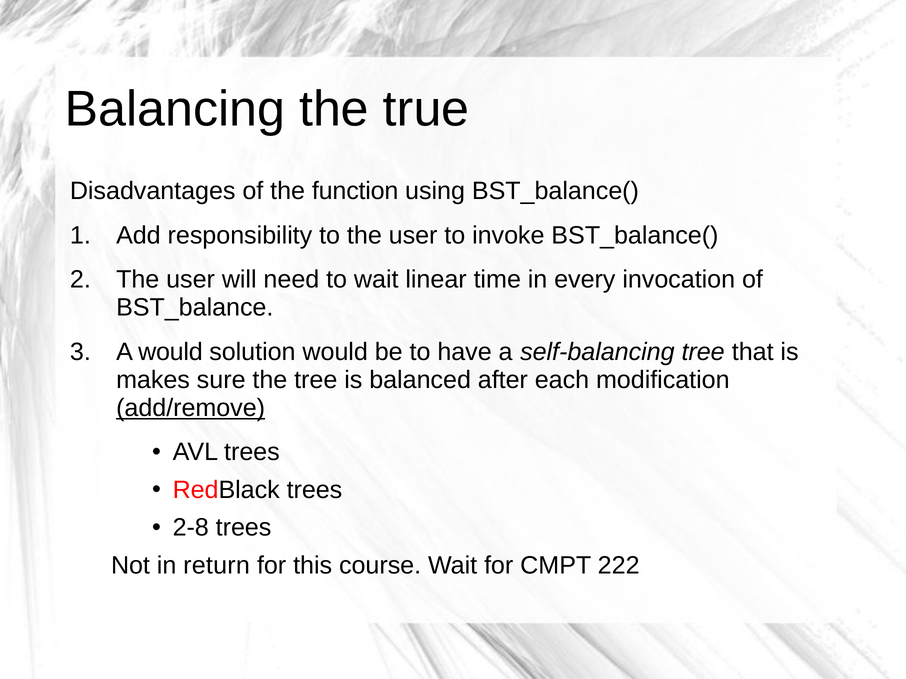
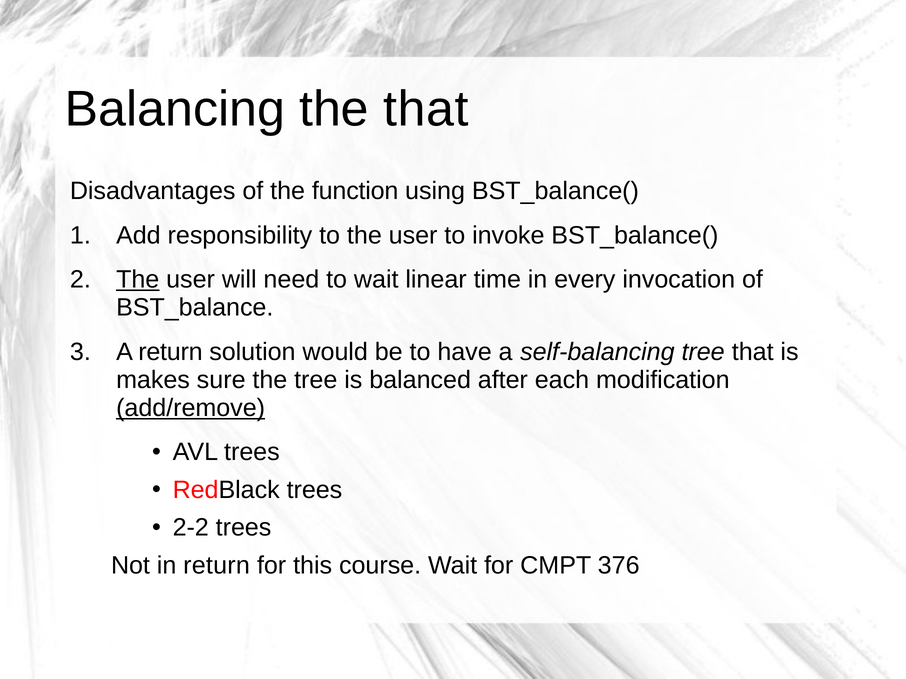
the true: true -> that
The at (138, 280) underline: none -> present
A would: would -> return
2-8: 2-8 -> 2-2
222: 222 -> 376
